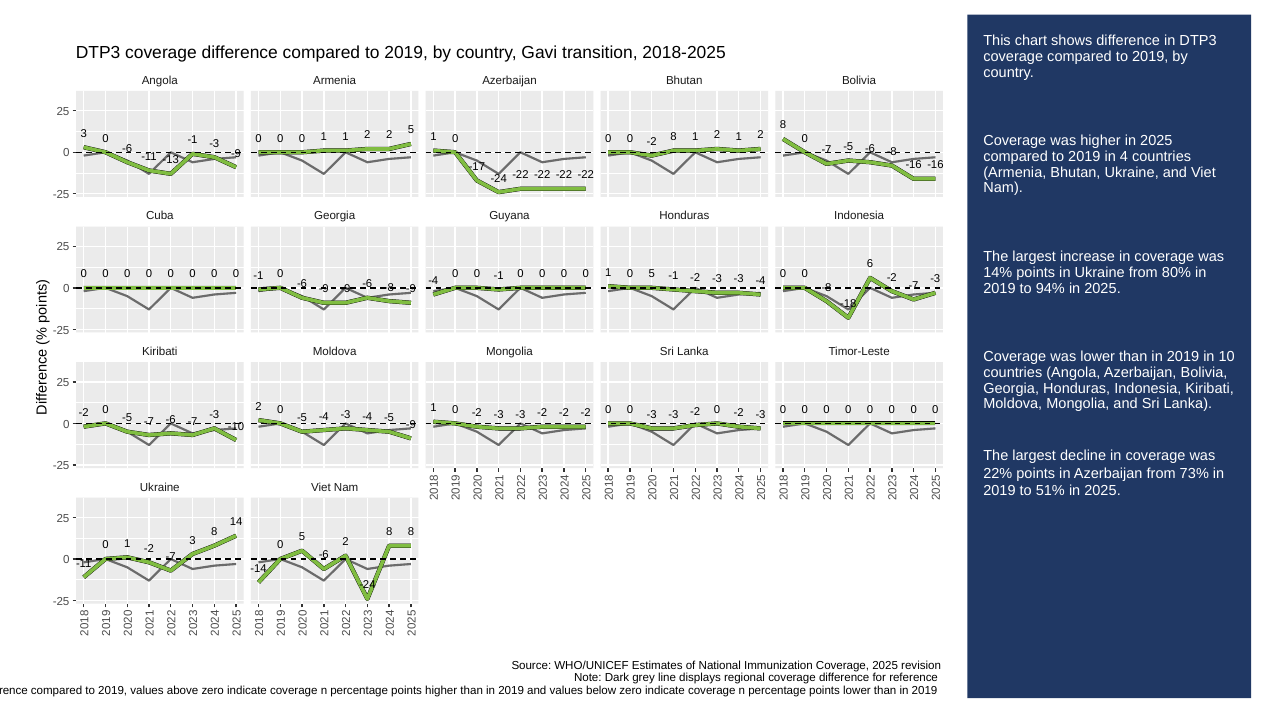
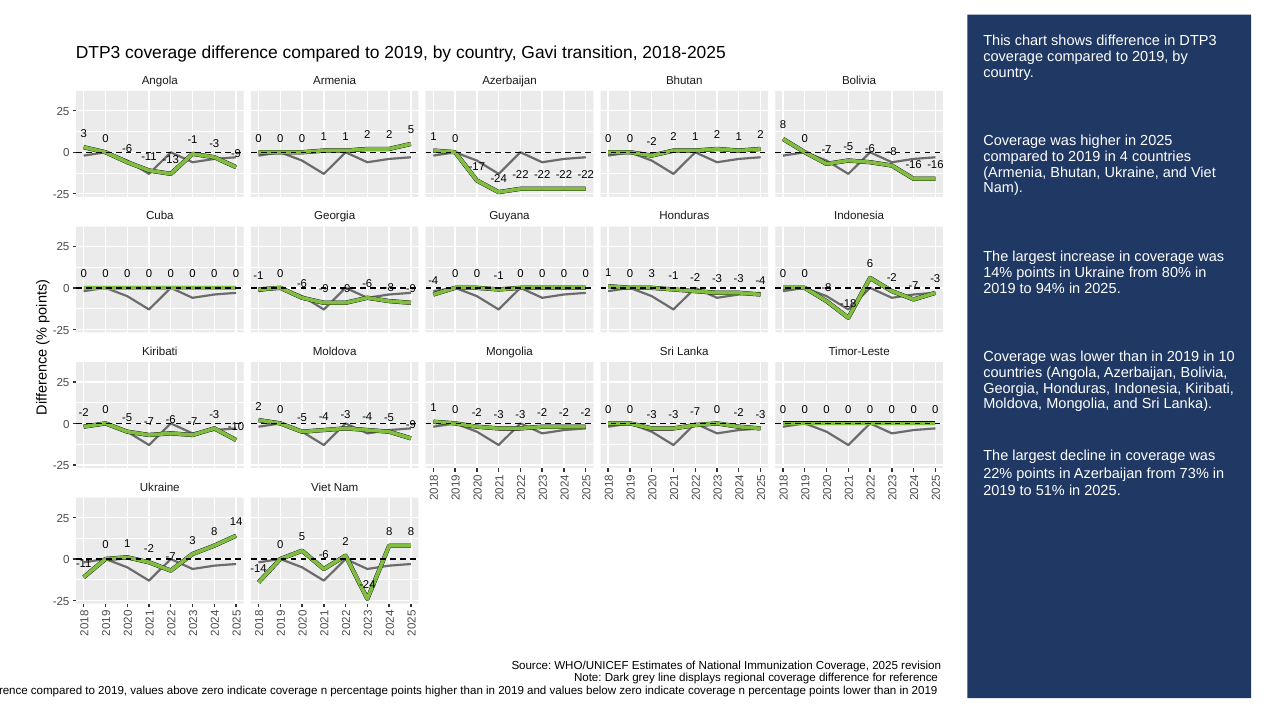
-2 8: 8 -> 2
1 0 5: 5 -> 3
0 -3 -3 -2: -2 -> -7
